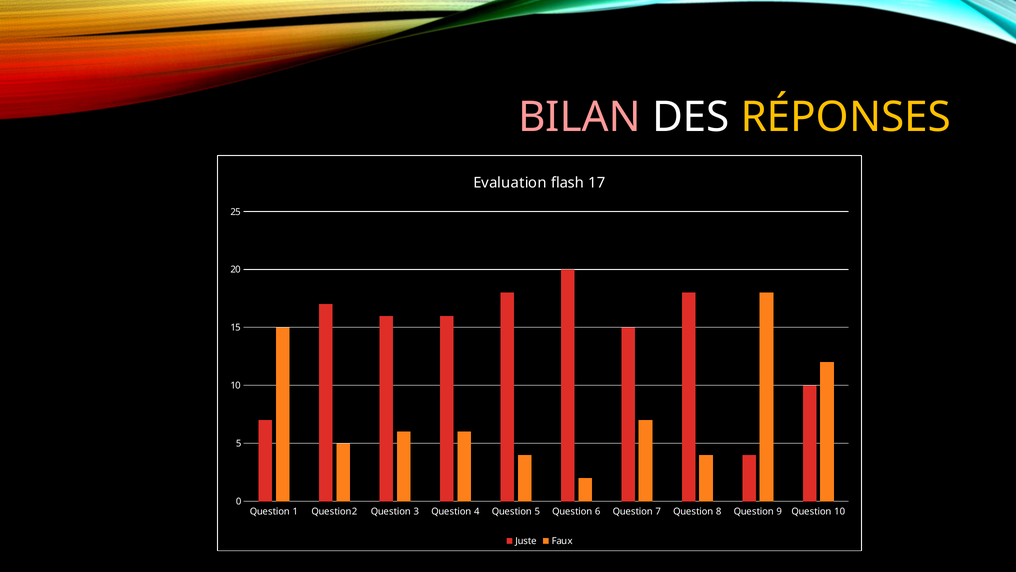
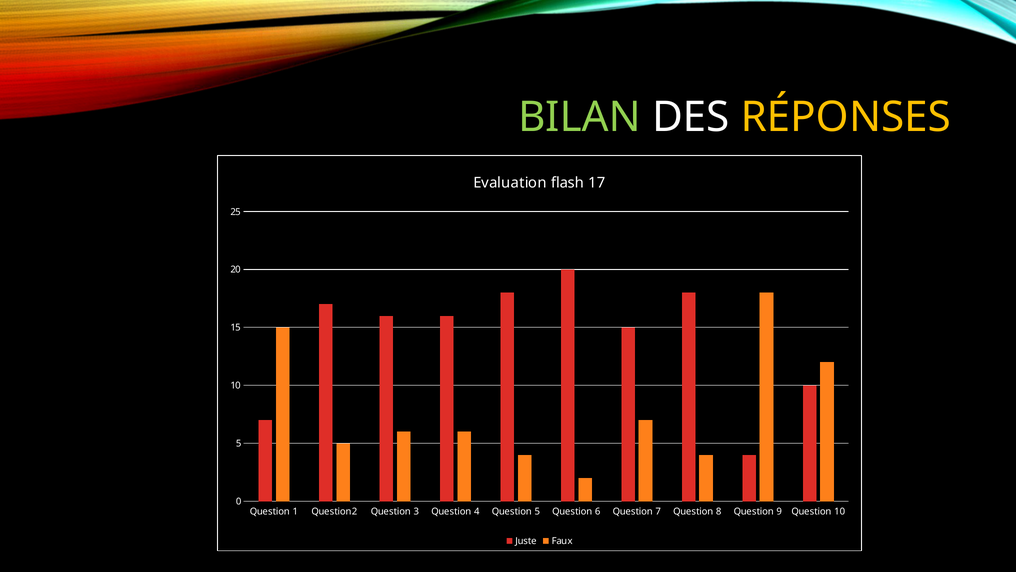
BILAN colour: pink -> light green
